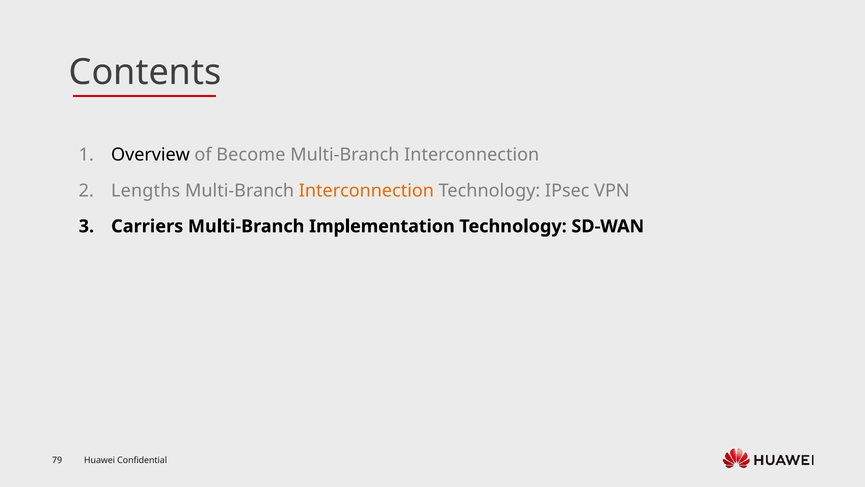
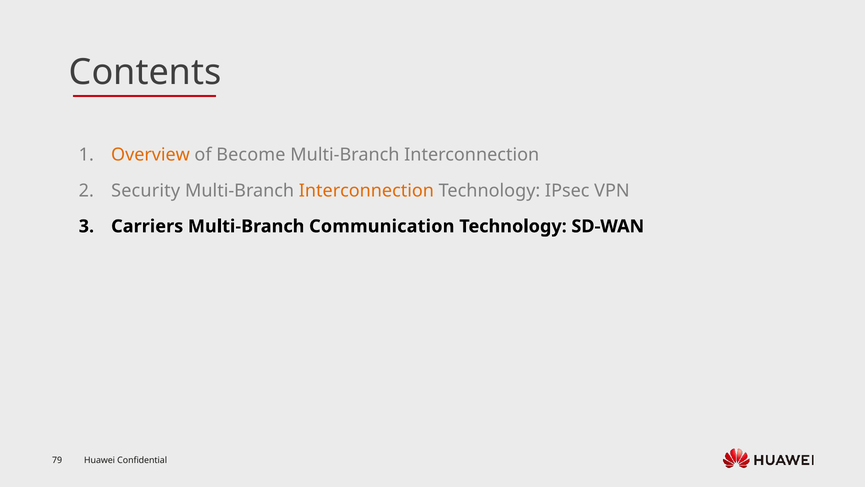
Overview colour: black -> orange
Lengths: Lengths -> Security
Implementation: Implementation -> Communication
